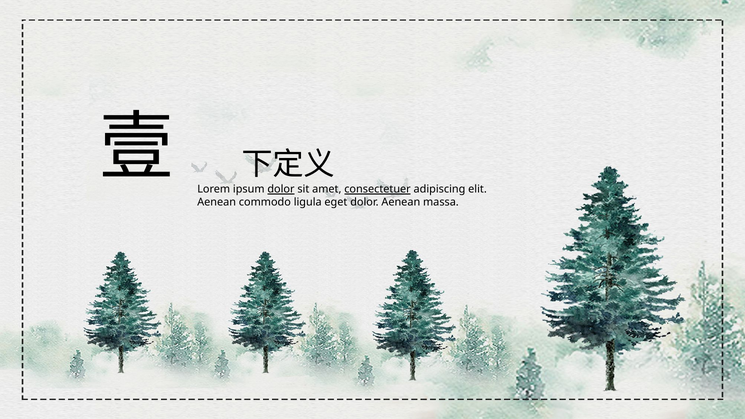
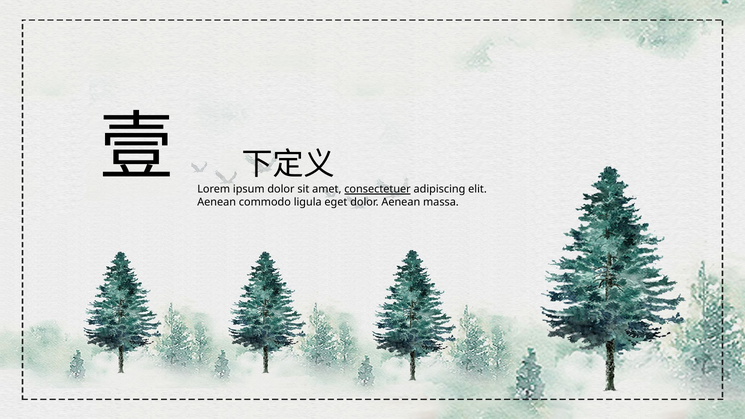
dolor at (281, 189) underline: present -> none
